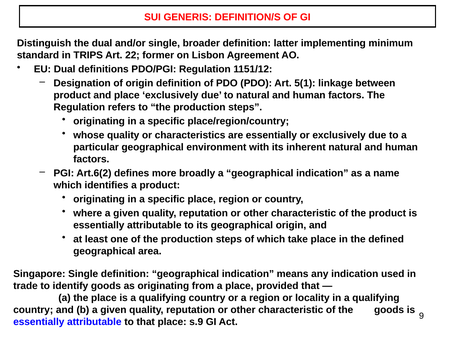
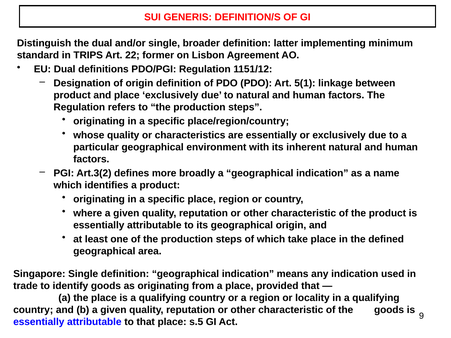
Art.6(2: Art.6(2 -> Art.3(2
s.9: s.9 -> s.5
